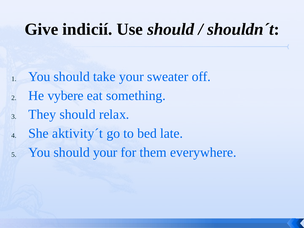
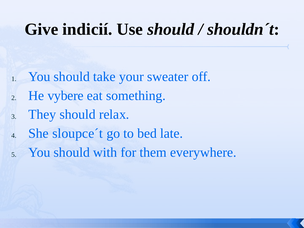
aktivity´t: aktivity´t -> sloupce´t
should your: your -> with
